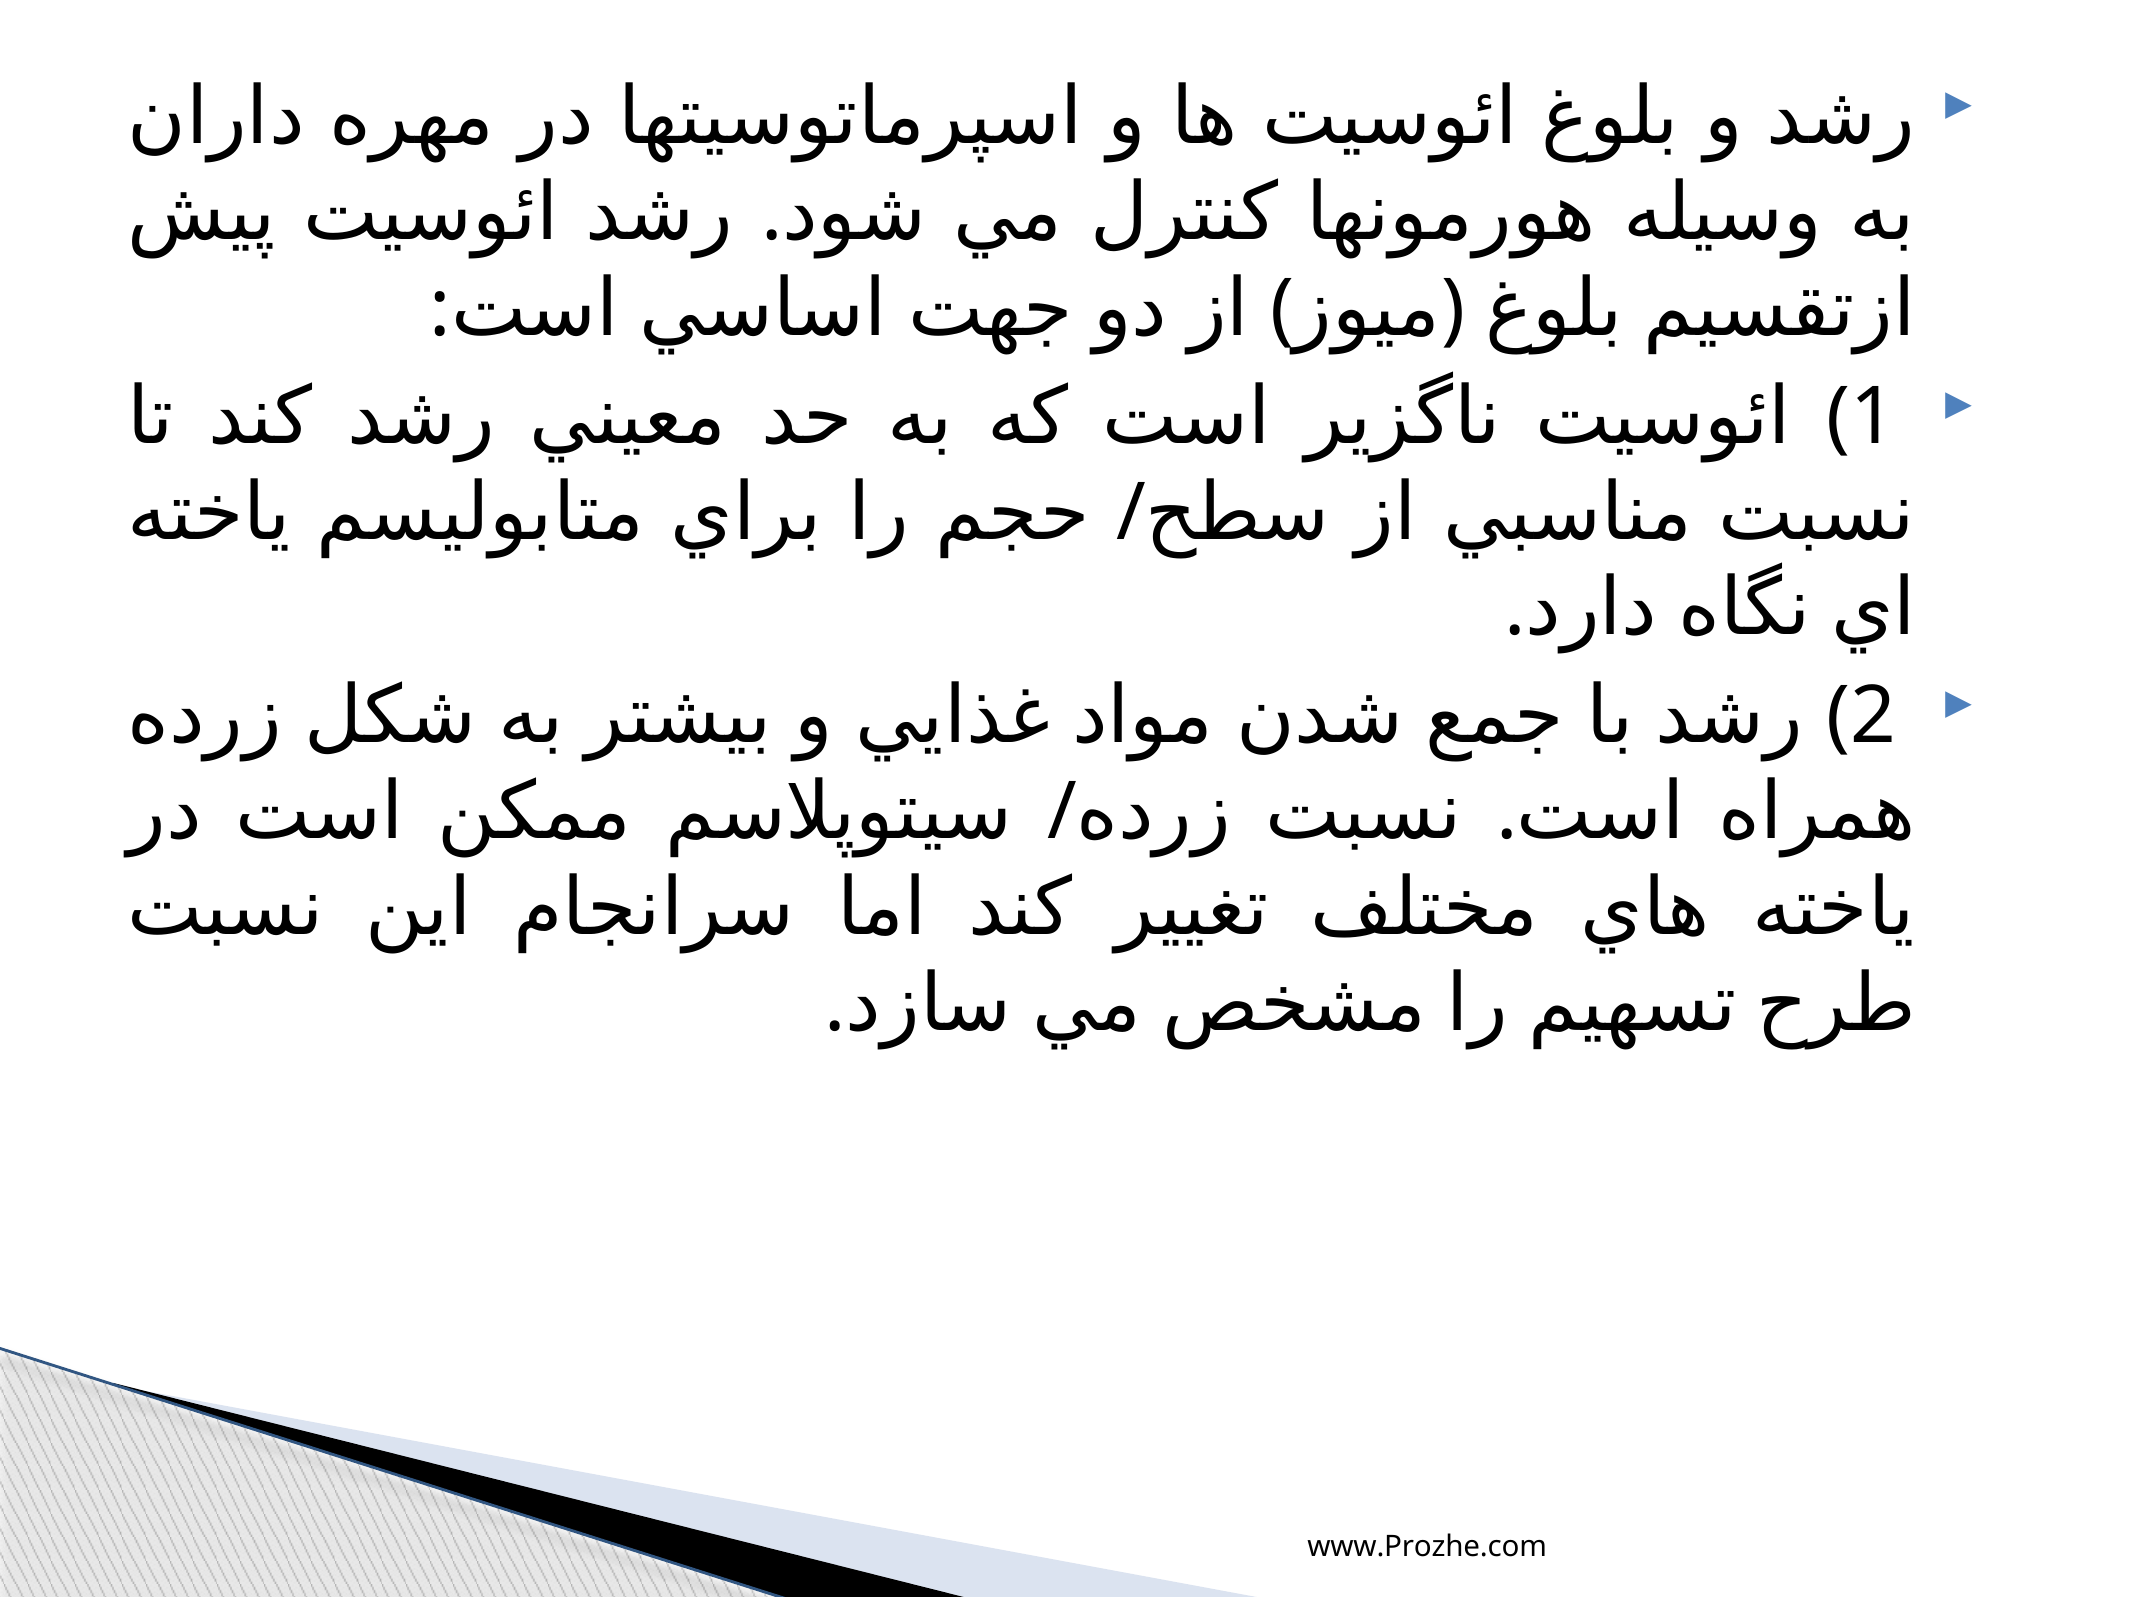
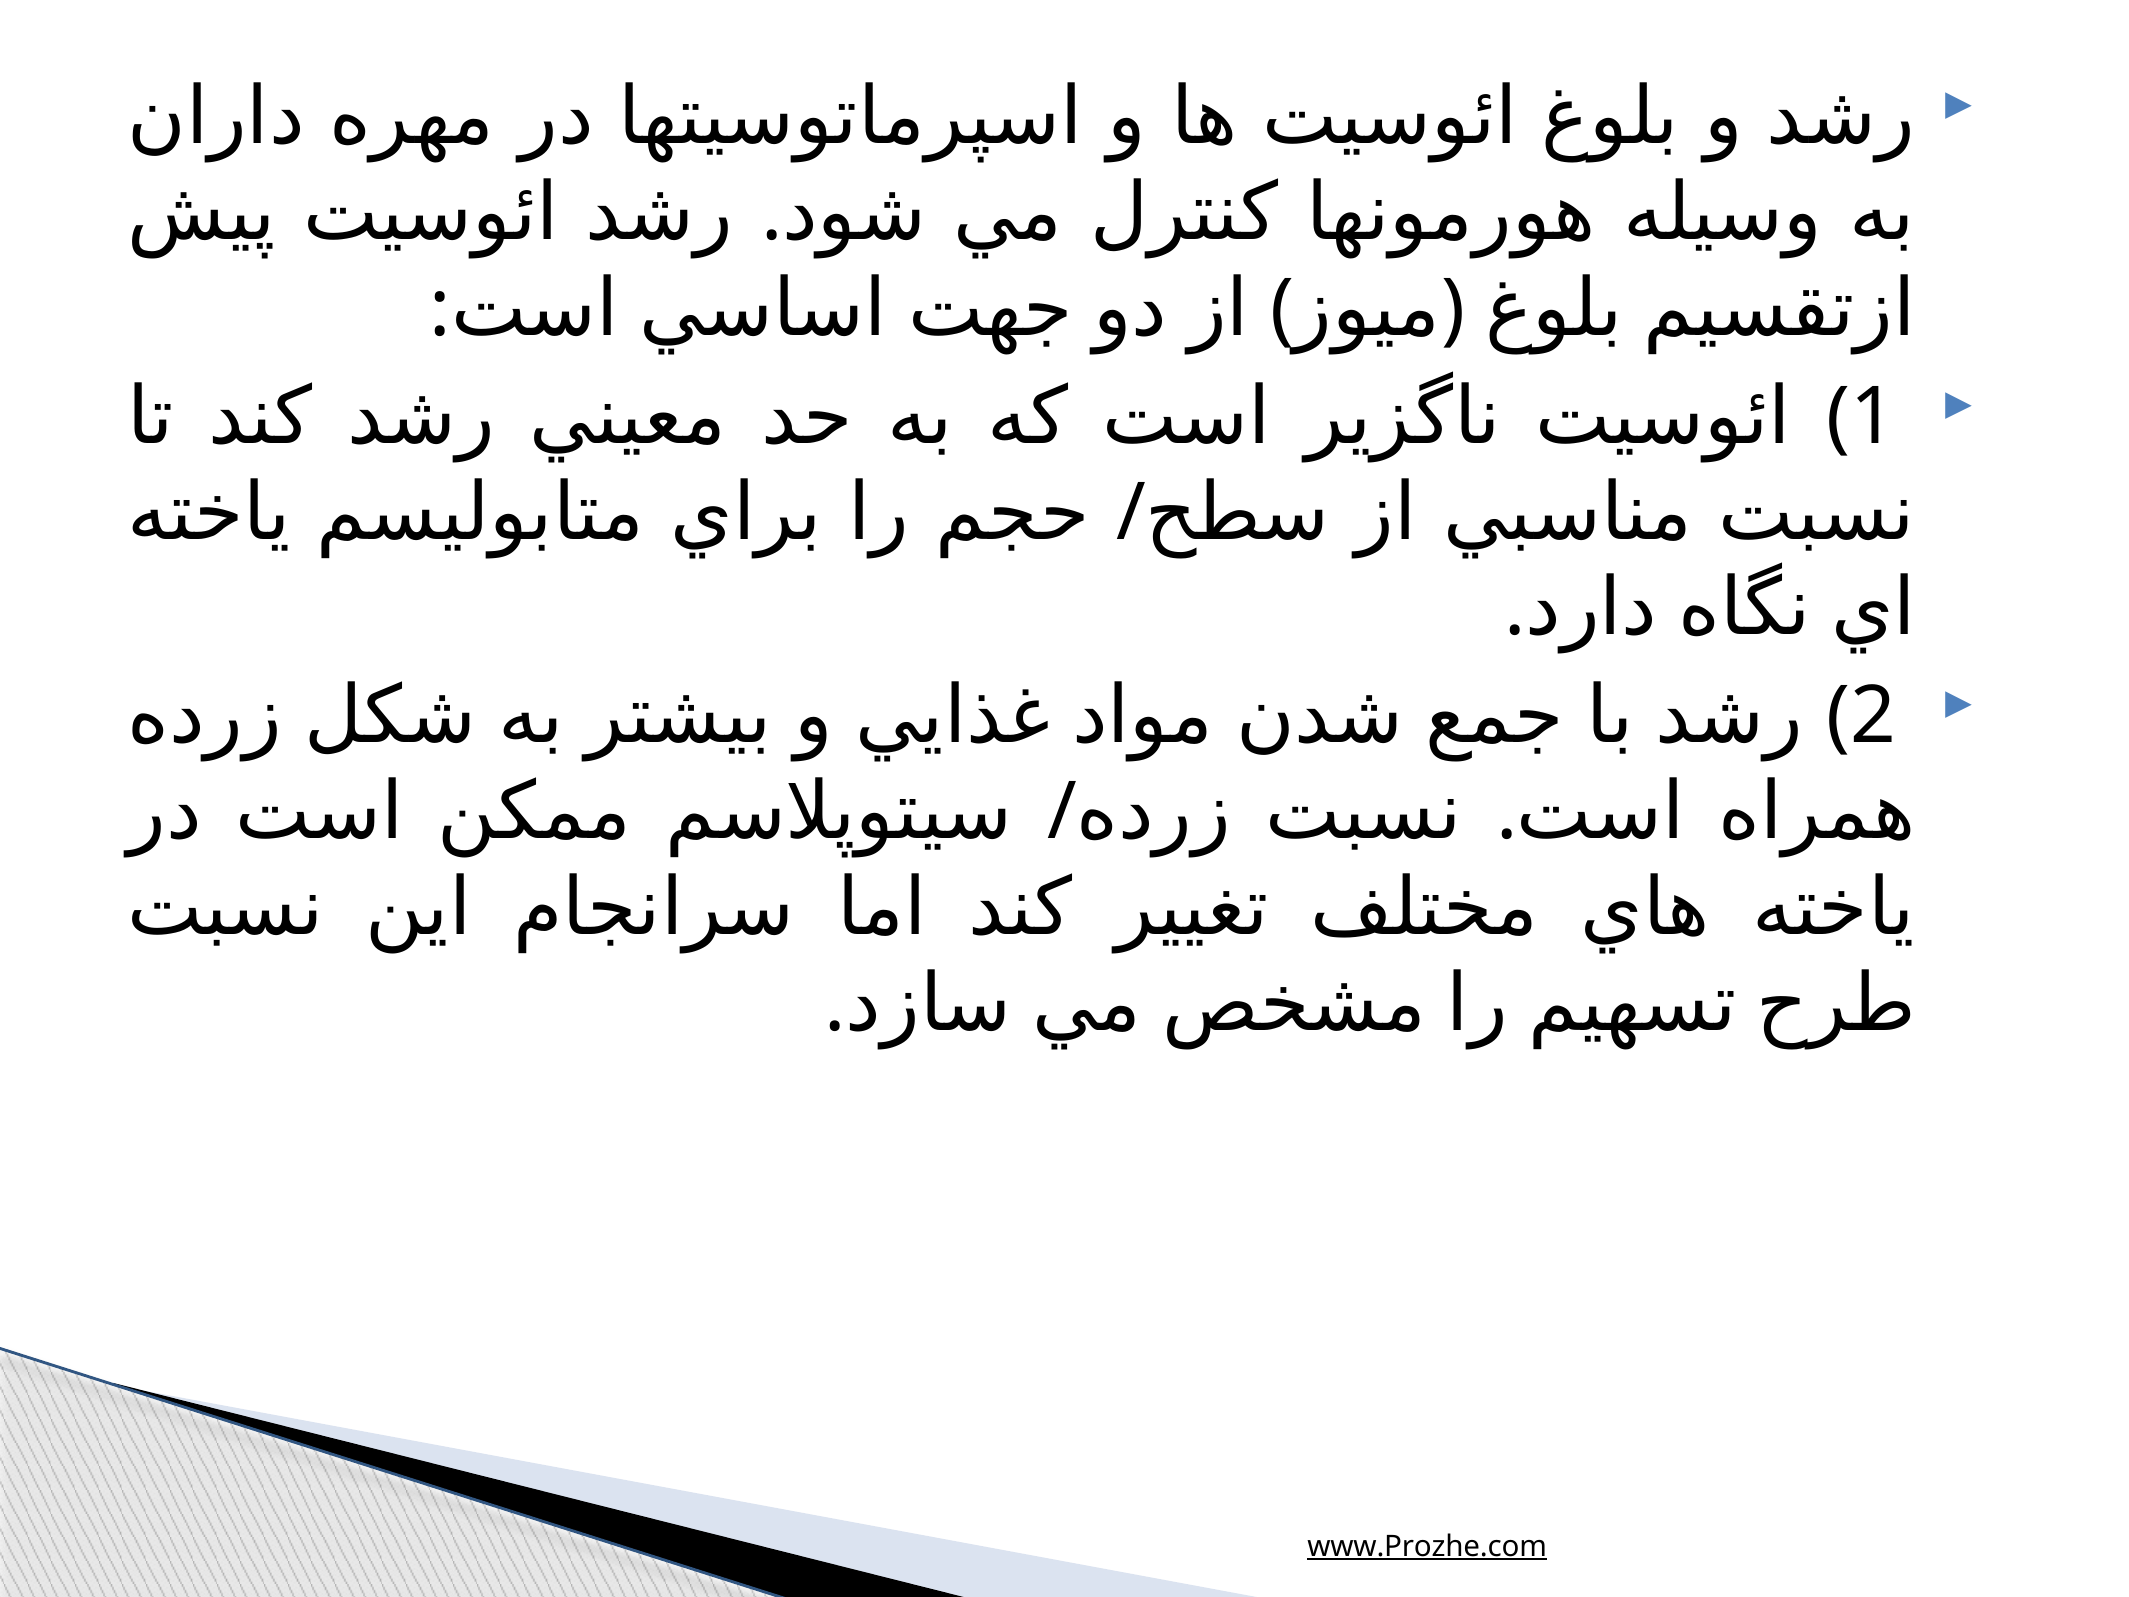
www.Prozhe.com underline: none -> present
